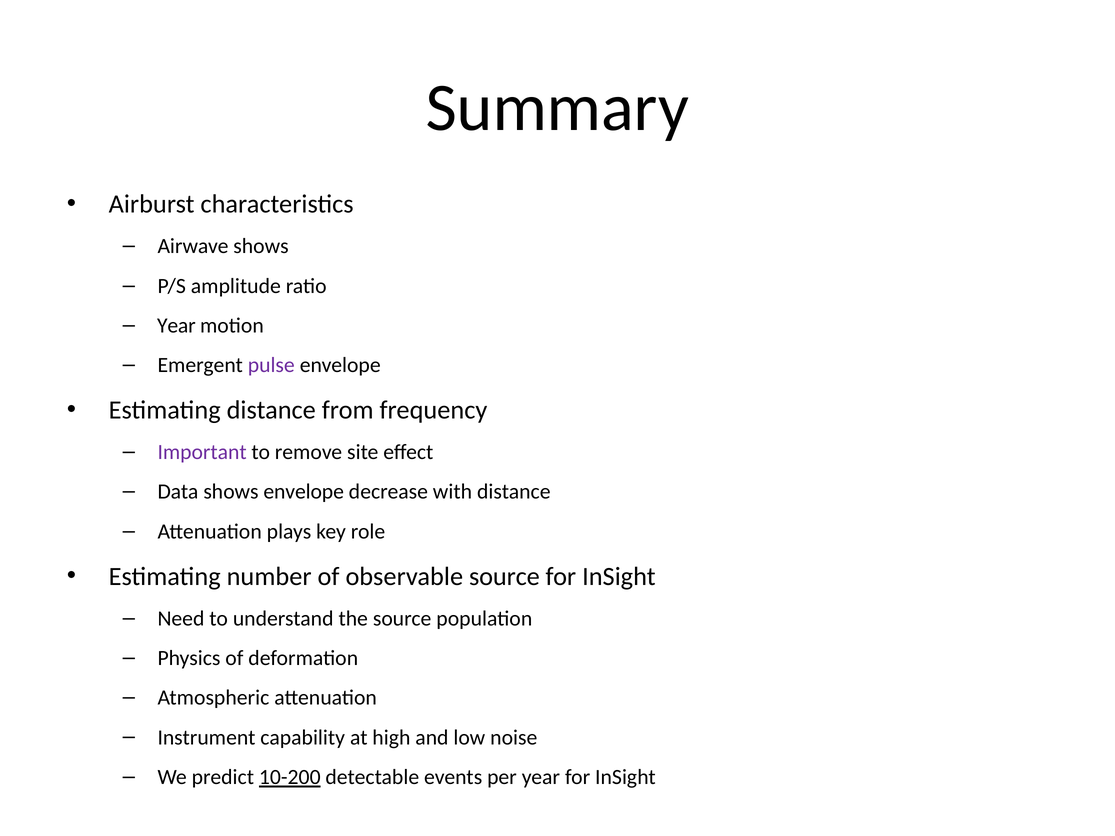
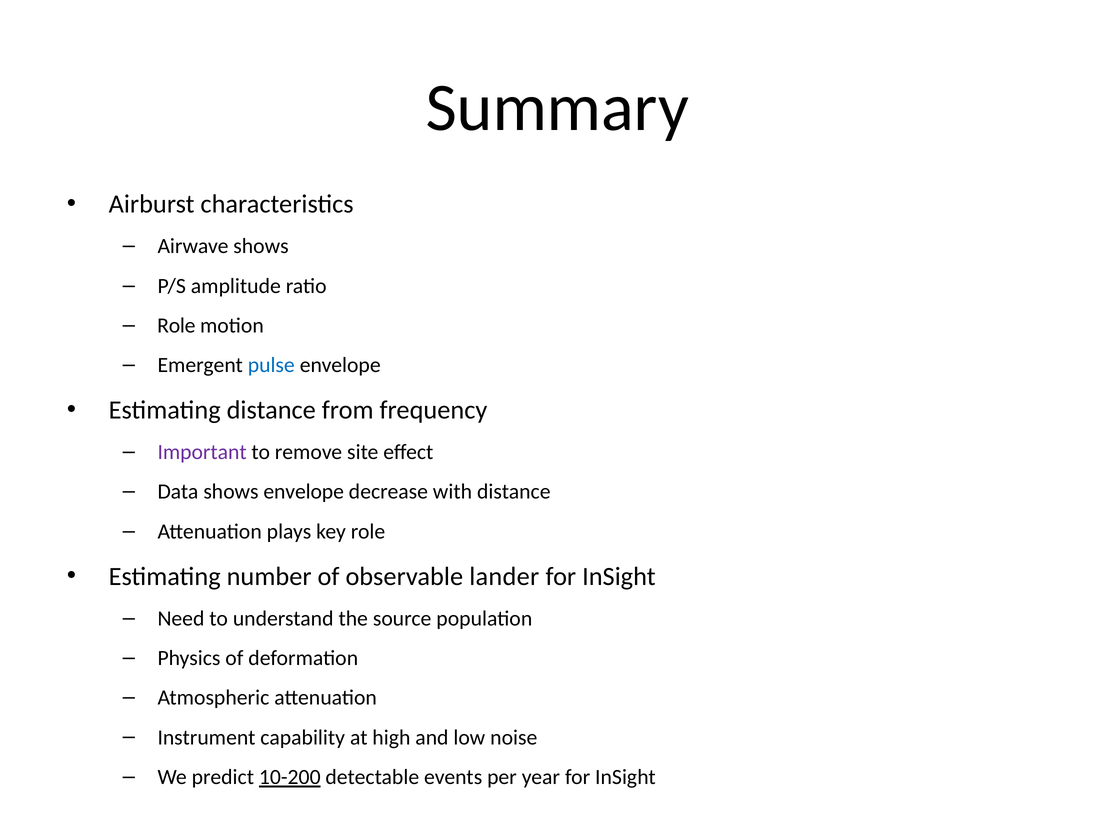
Year at (176, 326): Year -> Role
pulse colour: purple -> blue
observable source: source -> lander
